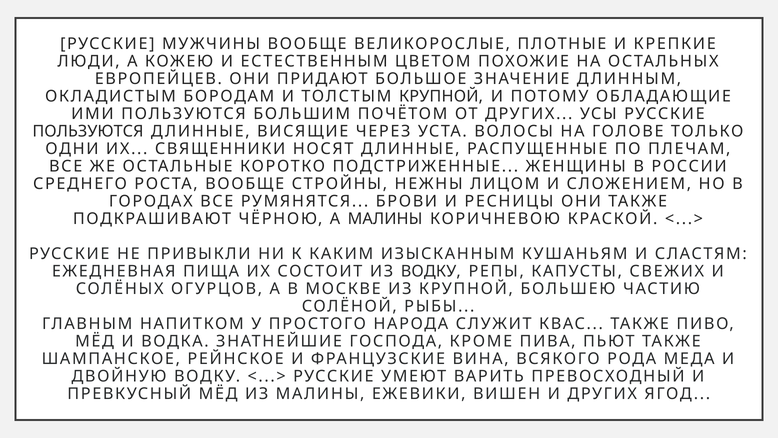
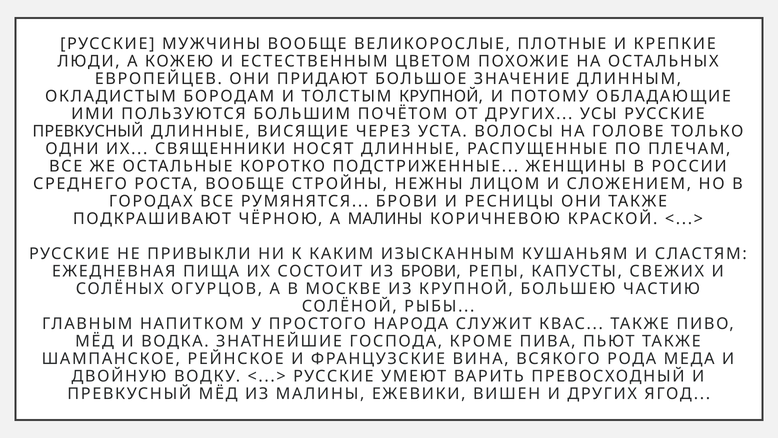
ПОЛЬЗУЮТСЯ at (88, 131): ПОЛЬЗУЮТСЯ -> ПРЕВКУСНЫЙ
ИЗ ВОДКУ: ВОДКУ -> БРОВИ
